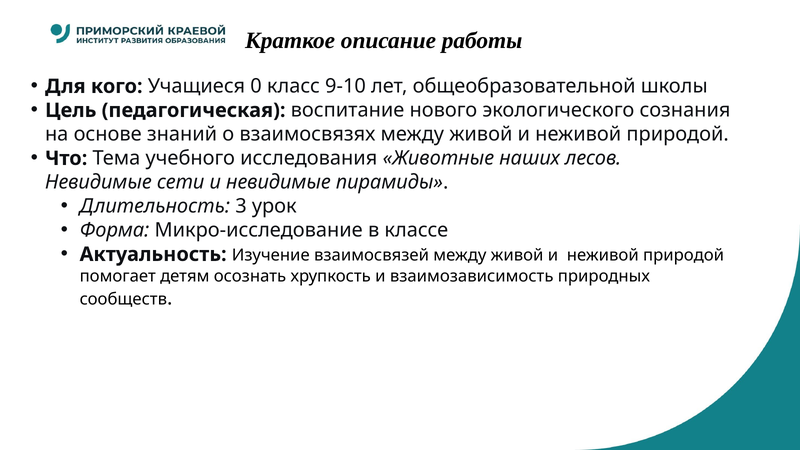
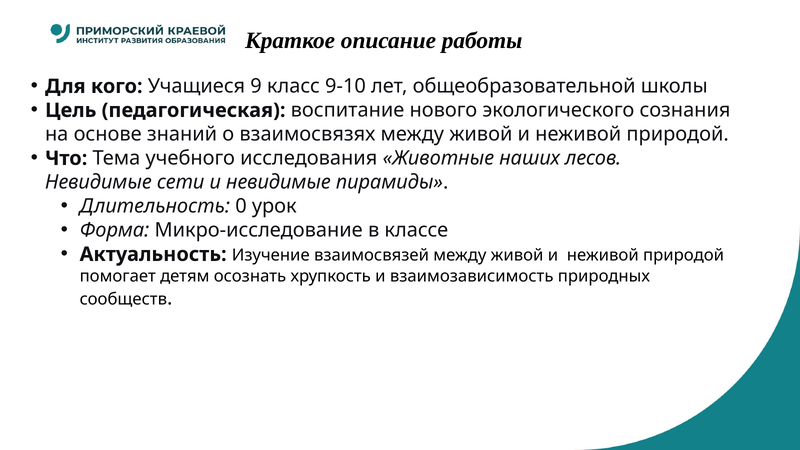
0: 0 -> 9
3: 3 -> 0
